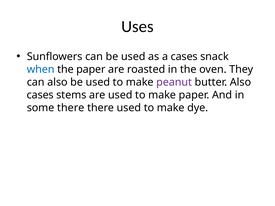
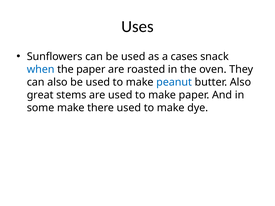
peanut colour: purple -> blue
cases at (40, 95): cases -> great
some there: there -> make
